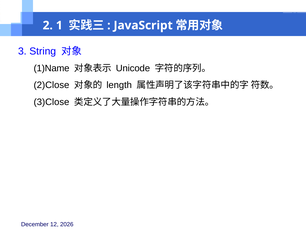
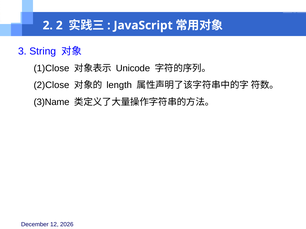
2 1: 1 -> 2
1)Name: 1)Name -> 1)Close
3)Close: 3)Close -> 3)Name
